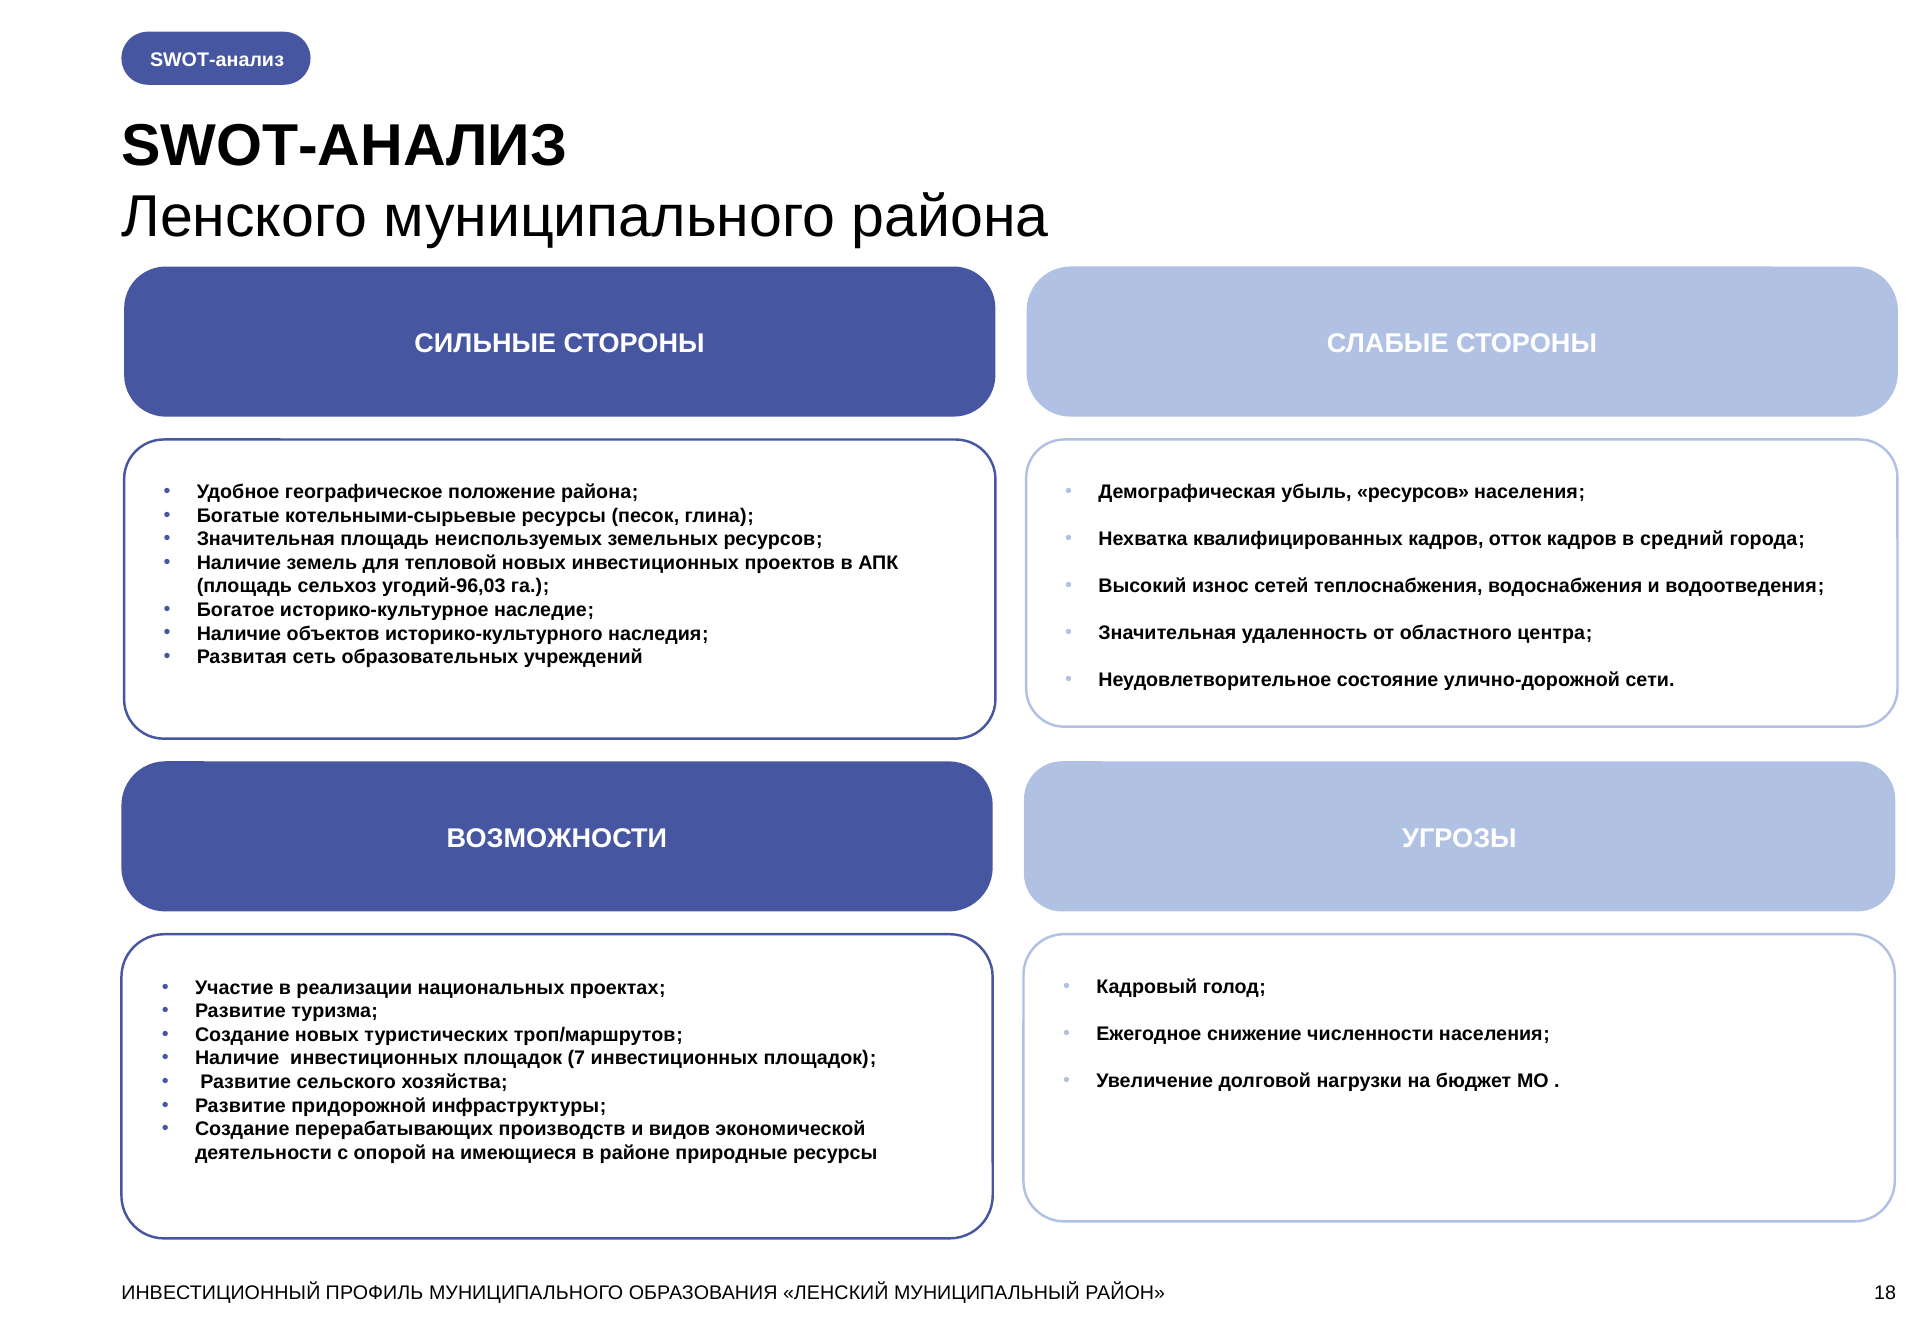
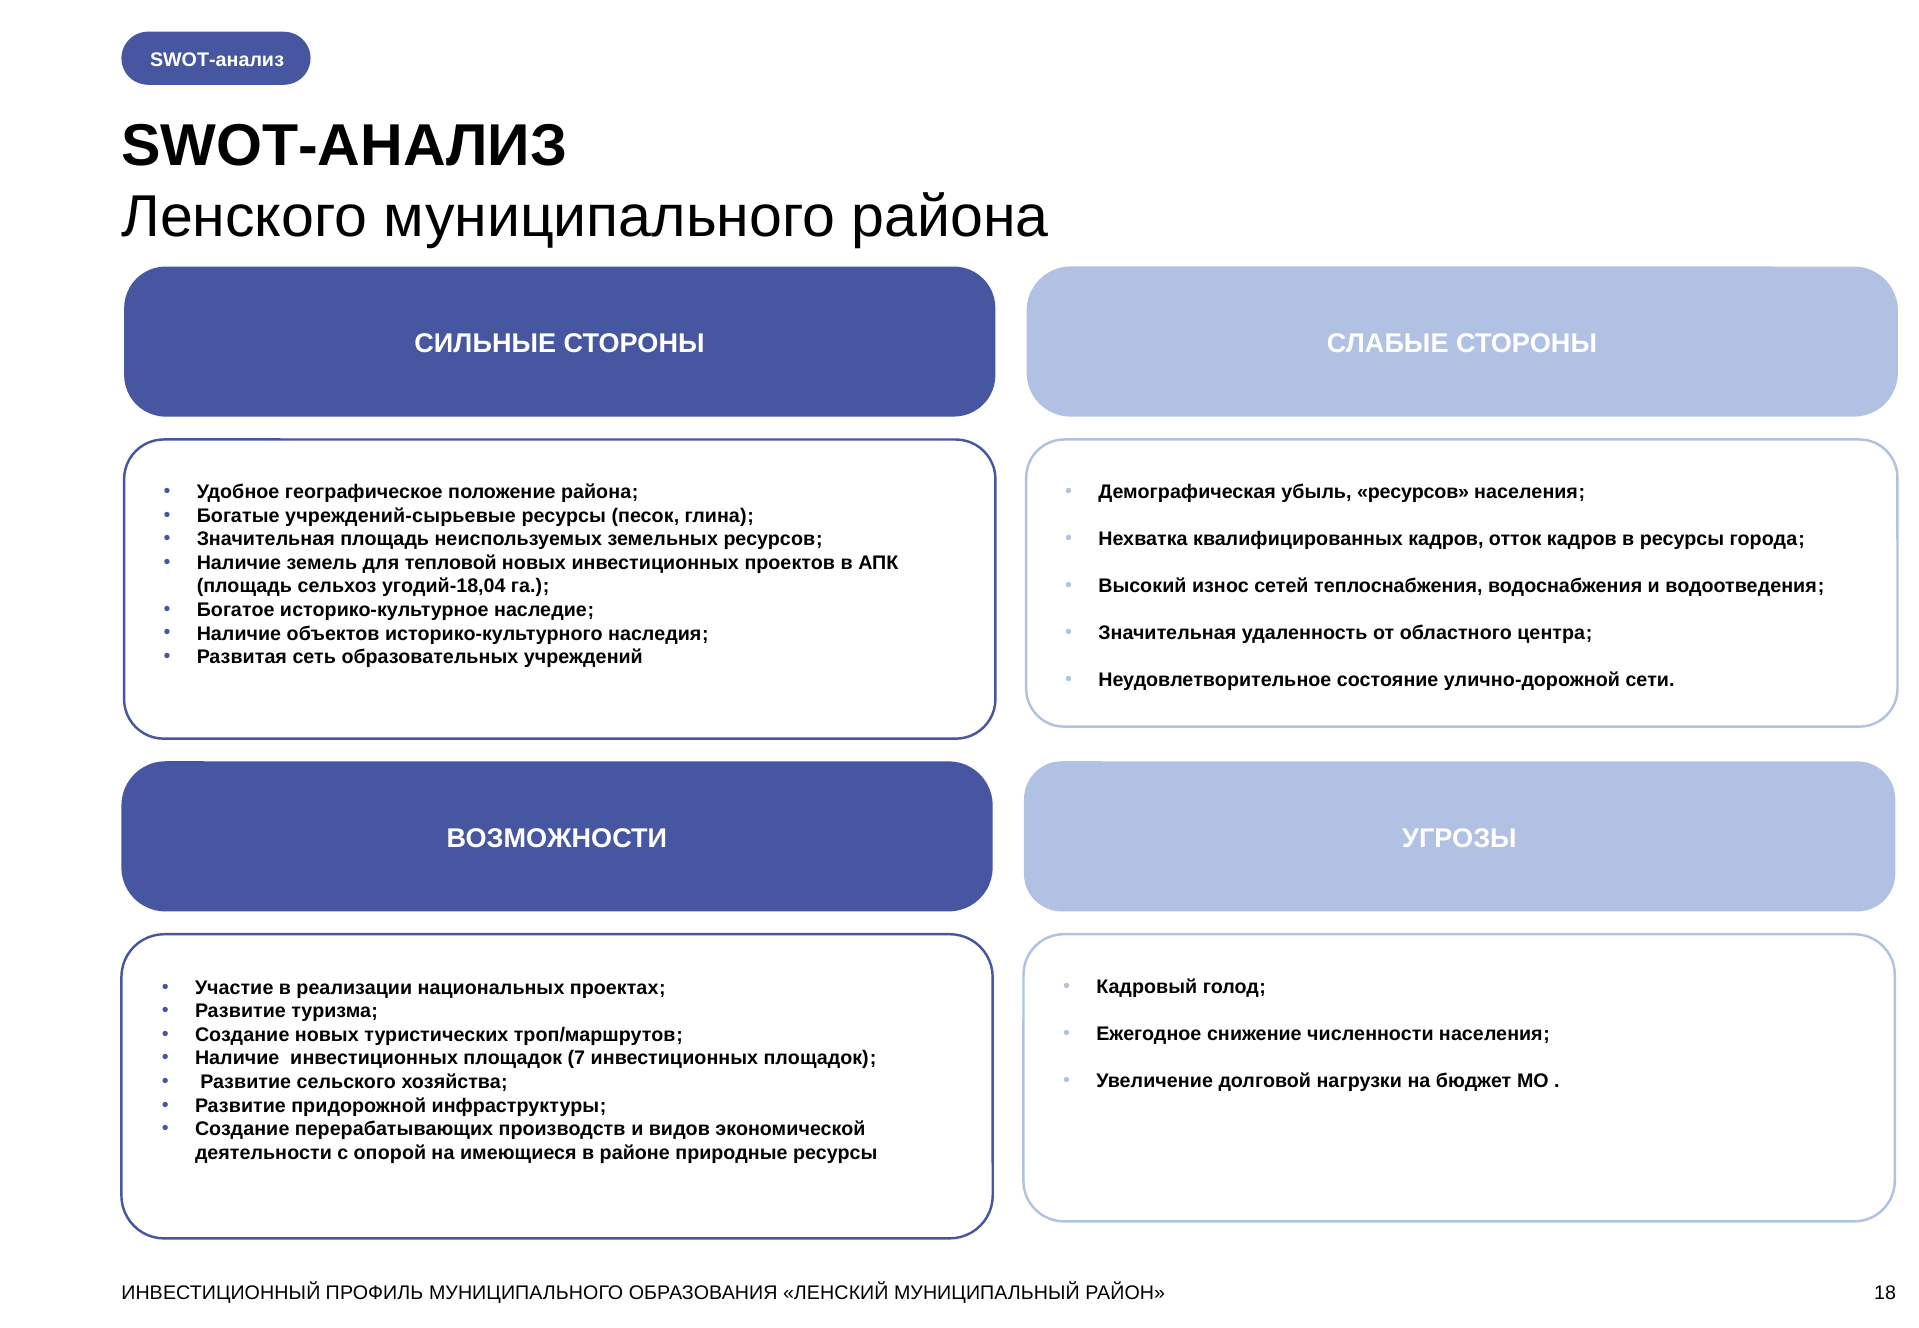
котельными-сырьевые: котельными-сырьевые -> учреждений-сырьевые
в средний: средний -> ресурсы
угодий-96,03: угодий-96,03 -> угодий-18,04
